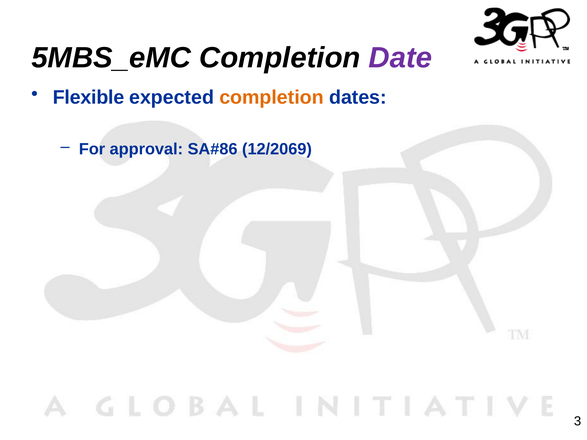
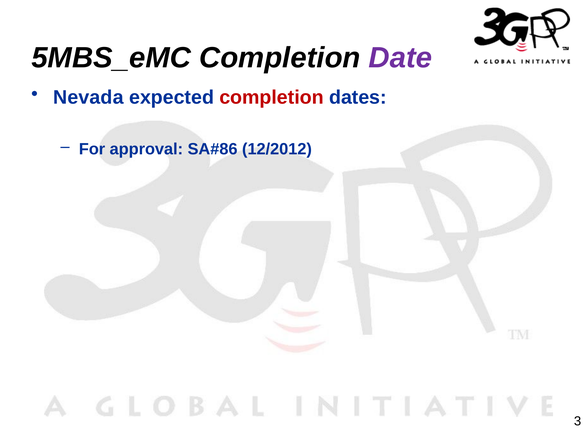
Flexible: Flexible -> Nevada
completion at (272, 97) colour: orange -> red
12/2069: 12/2069 -> 12/2012
